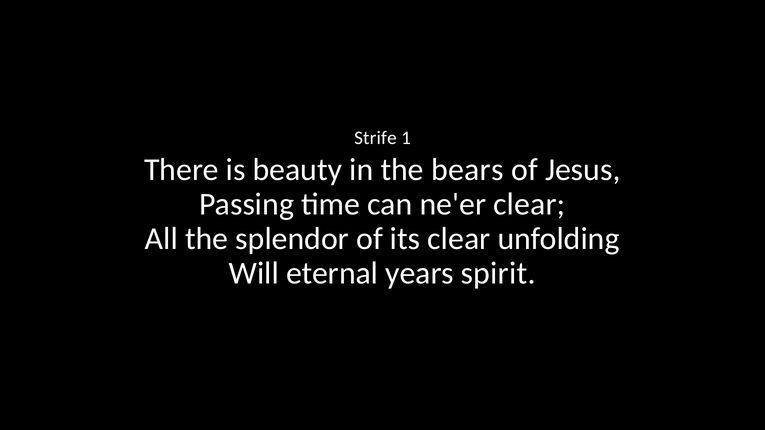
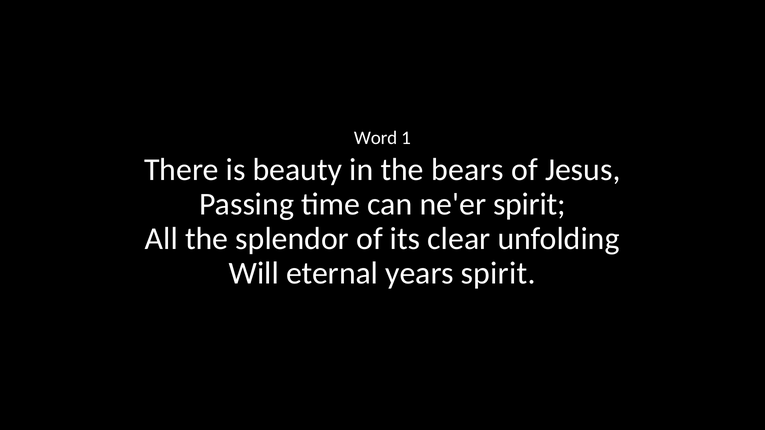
Strife: Strife -> Word
ne'er clear: clear -> spirit
